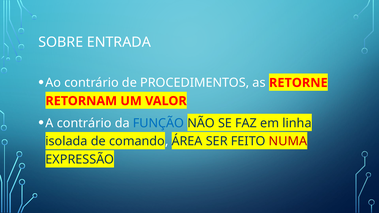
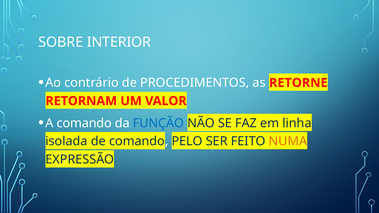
ENTRADA: ENTRADA -> INTERIOR
A contrário: contrário -> comando
ÁREA: ÁREA -> PELO
NUMA colour: red -> orange
